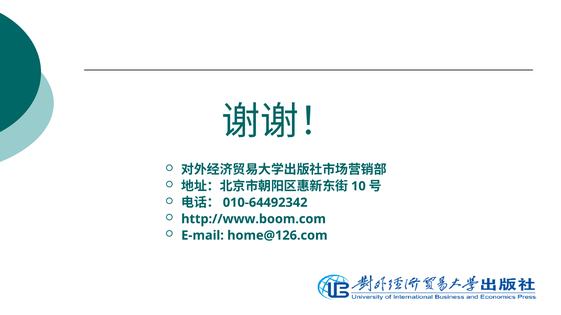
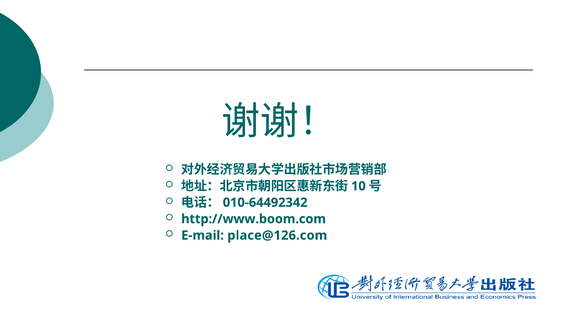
home@126.com: home@126.com -> place@126.com
